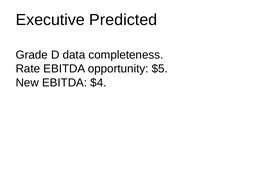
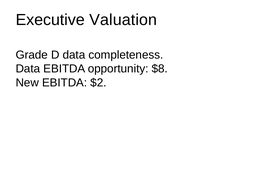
Predicted: Predicted -> Valuation
Rate at (28, 69): Rate -> Data
$5: $5 -> $8
$4: $4 -> $2
